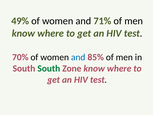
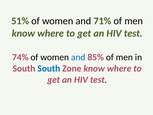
49%: 49% -> 51%
70%: 70% -> 74%
South at (49, 68) colour: green -> blue
